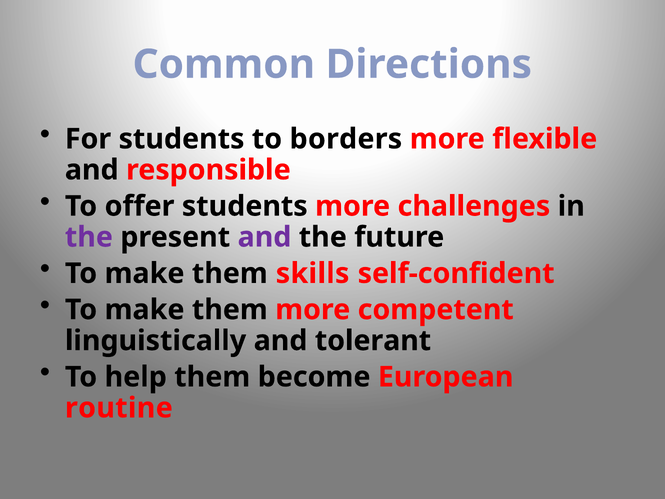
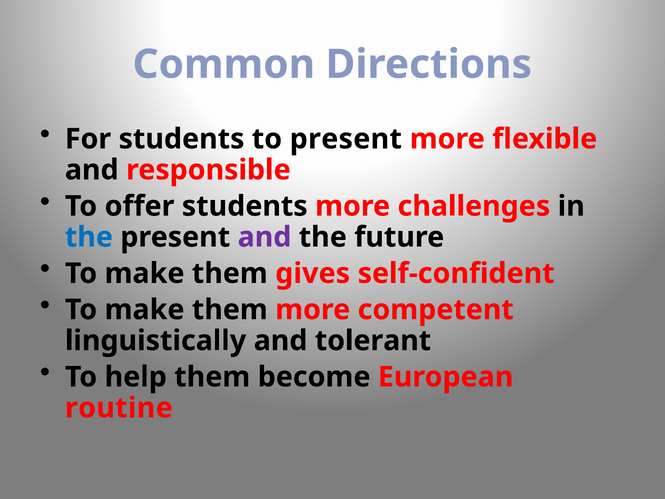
to borders: borders -> present
the at (89, 237) colour: purple -> blue
skills: skills -> gives
